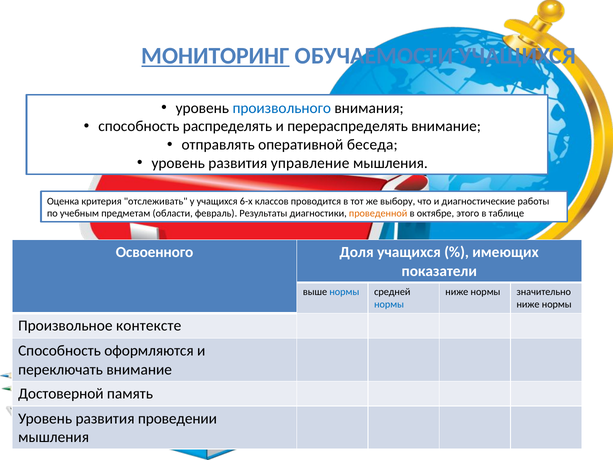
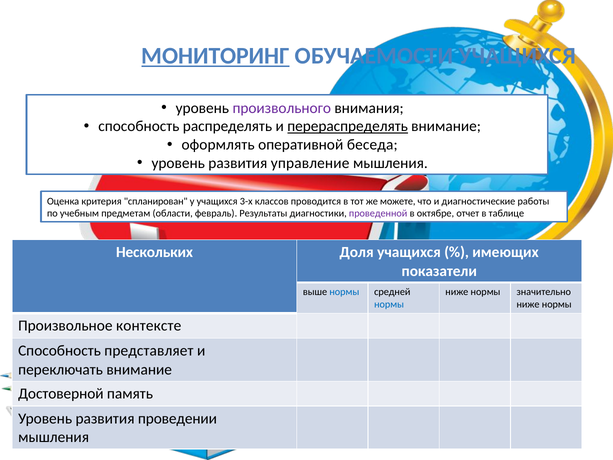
произвольного colour: blue -> purple
перераспределять underline: none -> present
отправлять: отправлять -> оформлять
отслеживать: отслеживать -> спланирован
6-х: 6-х -> 3-х
выбору: выбору -> можете
проведенной colour: orange -> purple
этого: этого -> отчет
Освоенного: Освоенного -> Нескольких
оформляются: оформляются -> представляет
